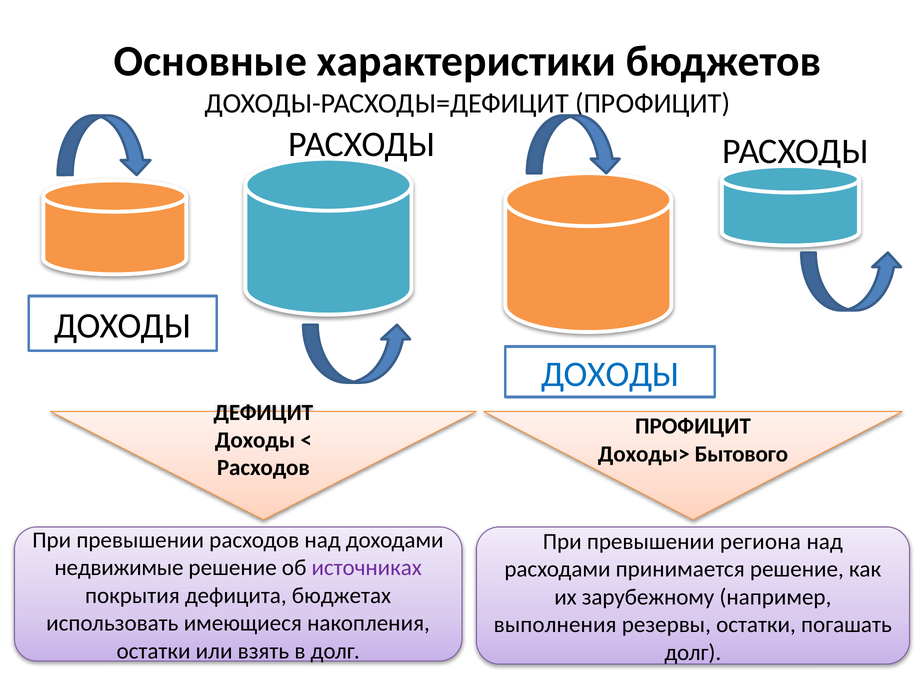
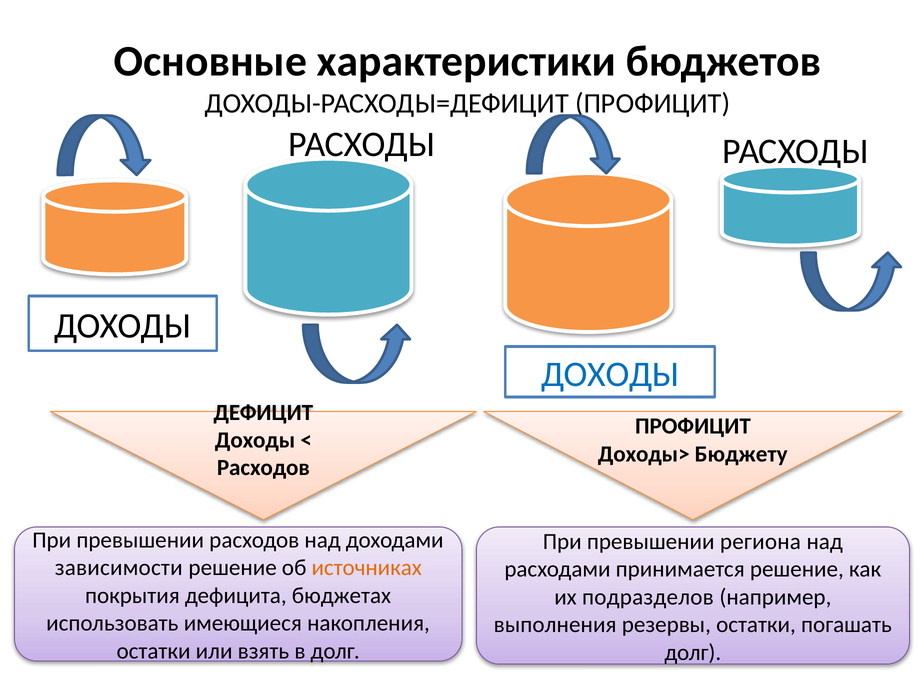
Бытового: Бытового -> Бюджету
недвижимые: недвижимые -> зависимости
источниках colour: purple -> orange
зарубежному: зарубежному -> подразделов
